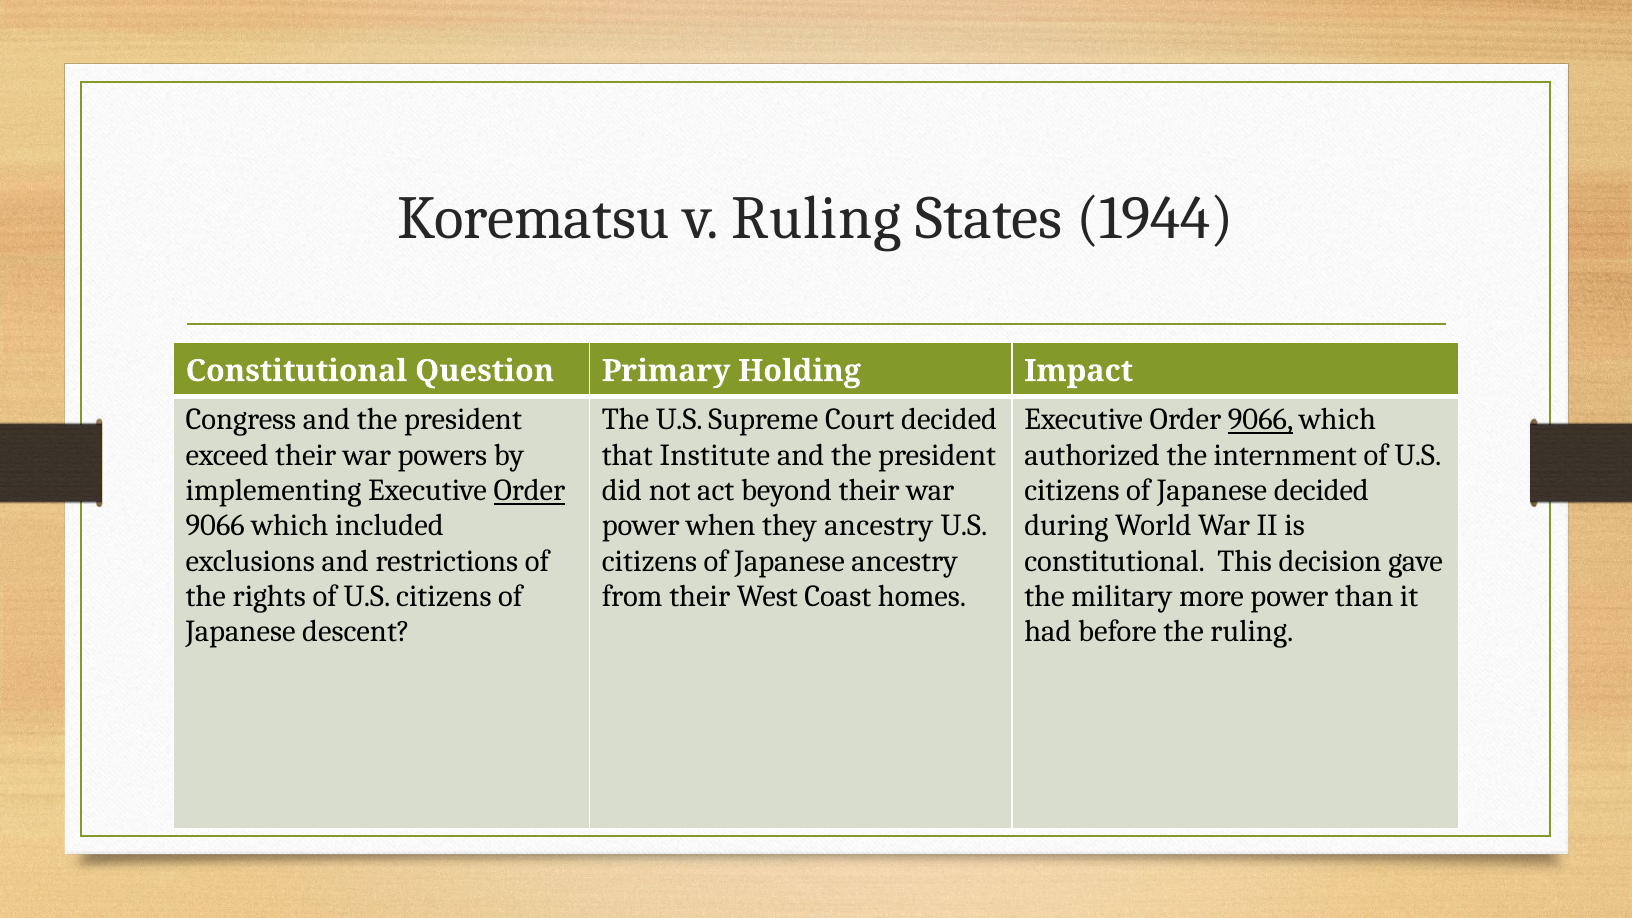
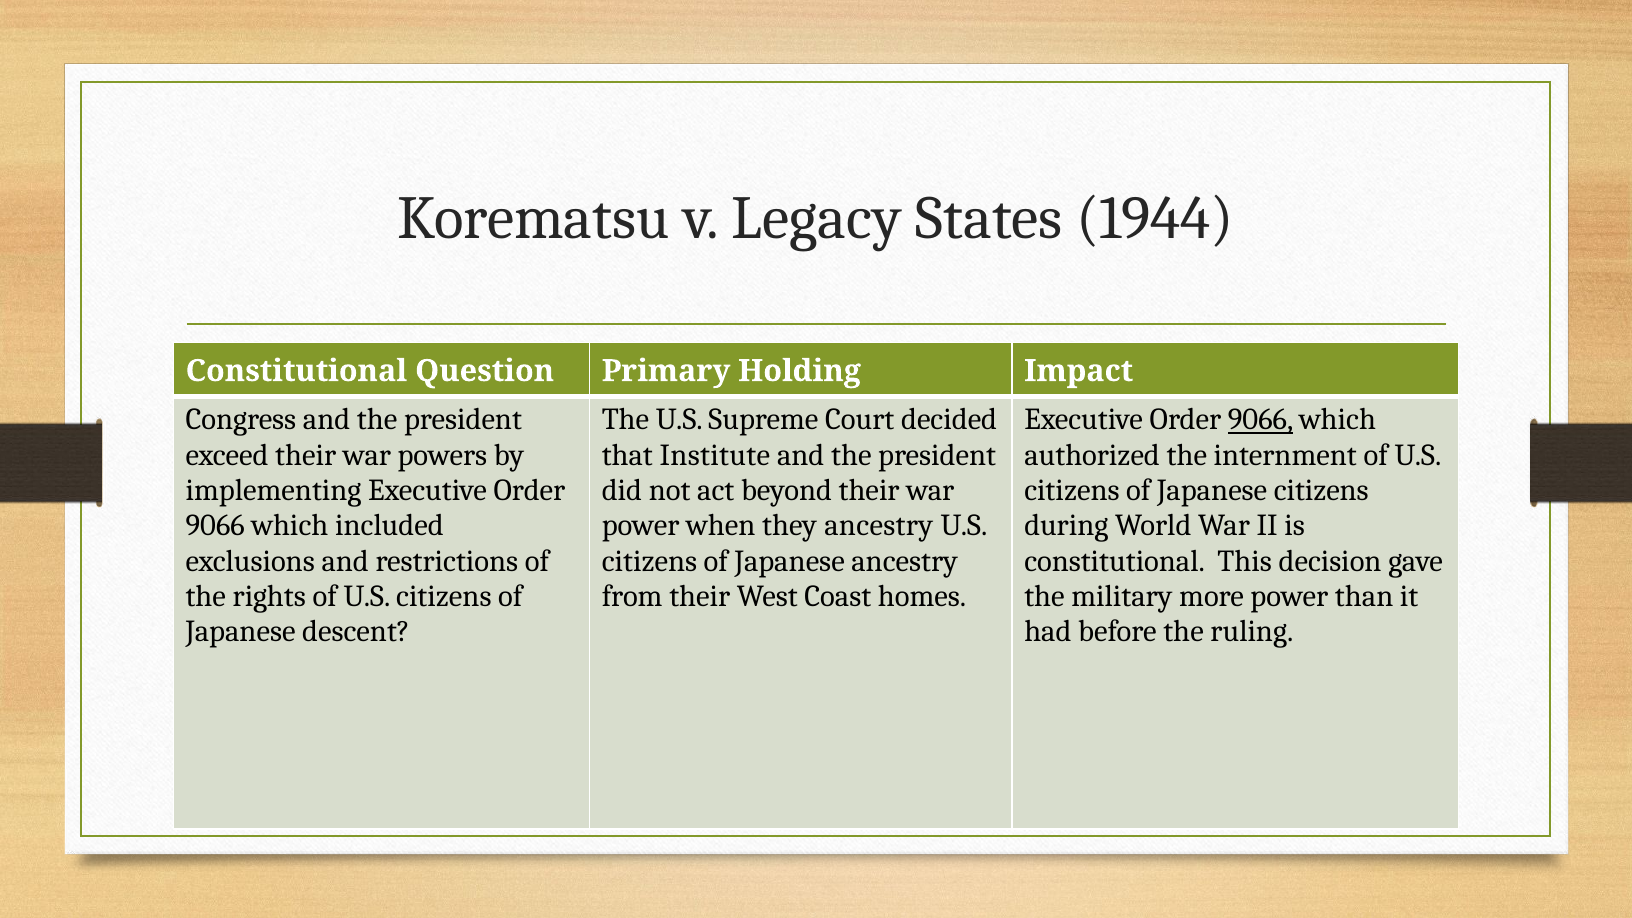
v Ruling: Ruling -> Legacy
Order at (529, 490) underline: present -> none
Japanese decided: decided -> citizens
